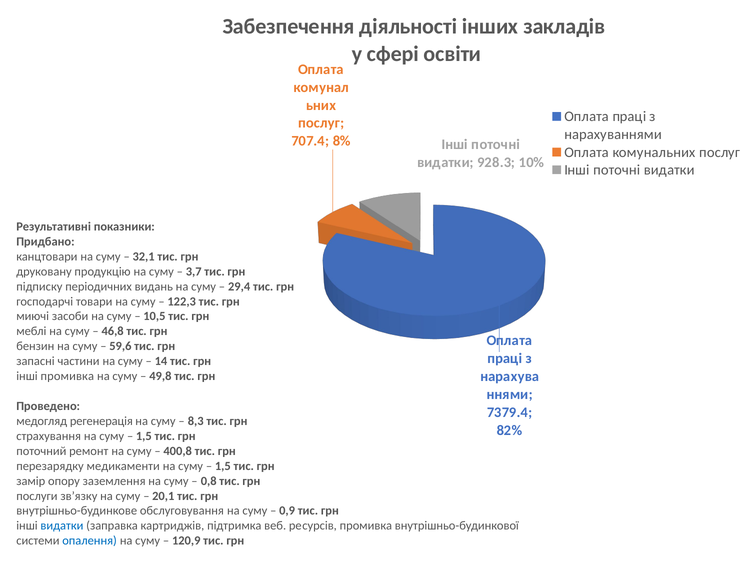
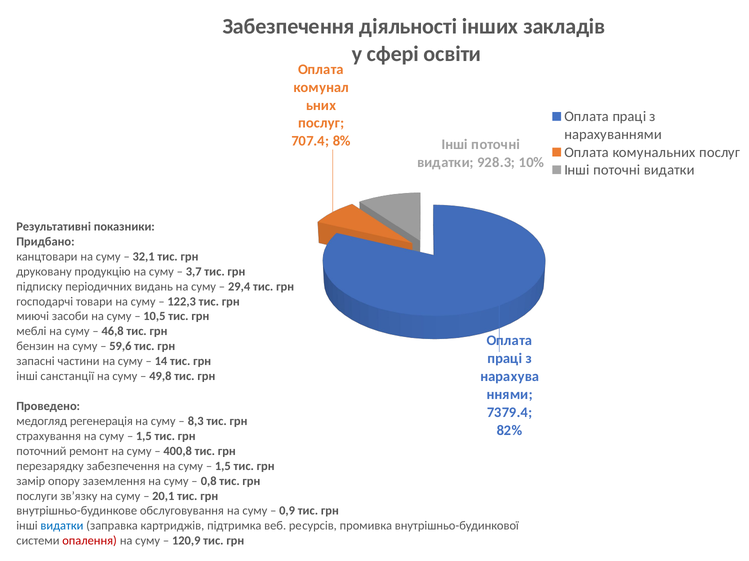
інші промивка: промивка -> санстанції
перезарядку медикаменти: медикаменти -> забезпечення
опалення colour: blue -> red
